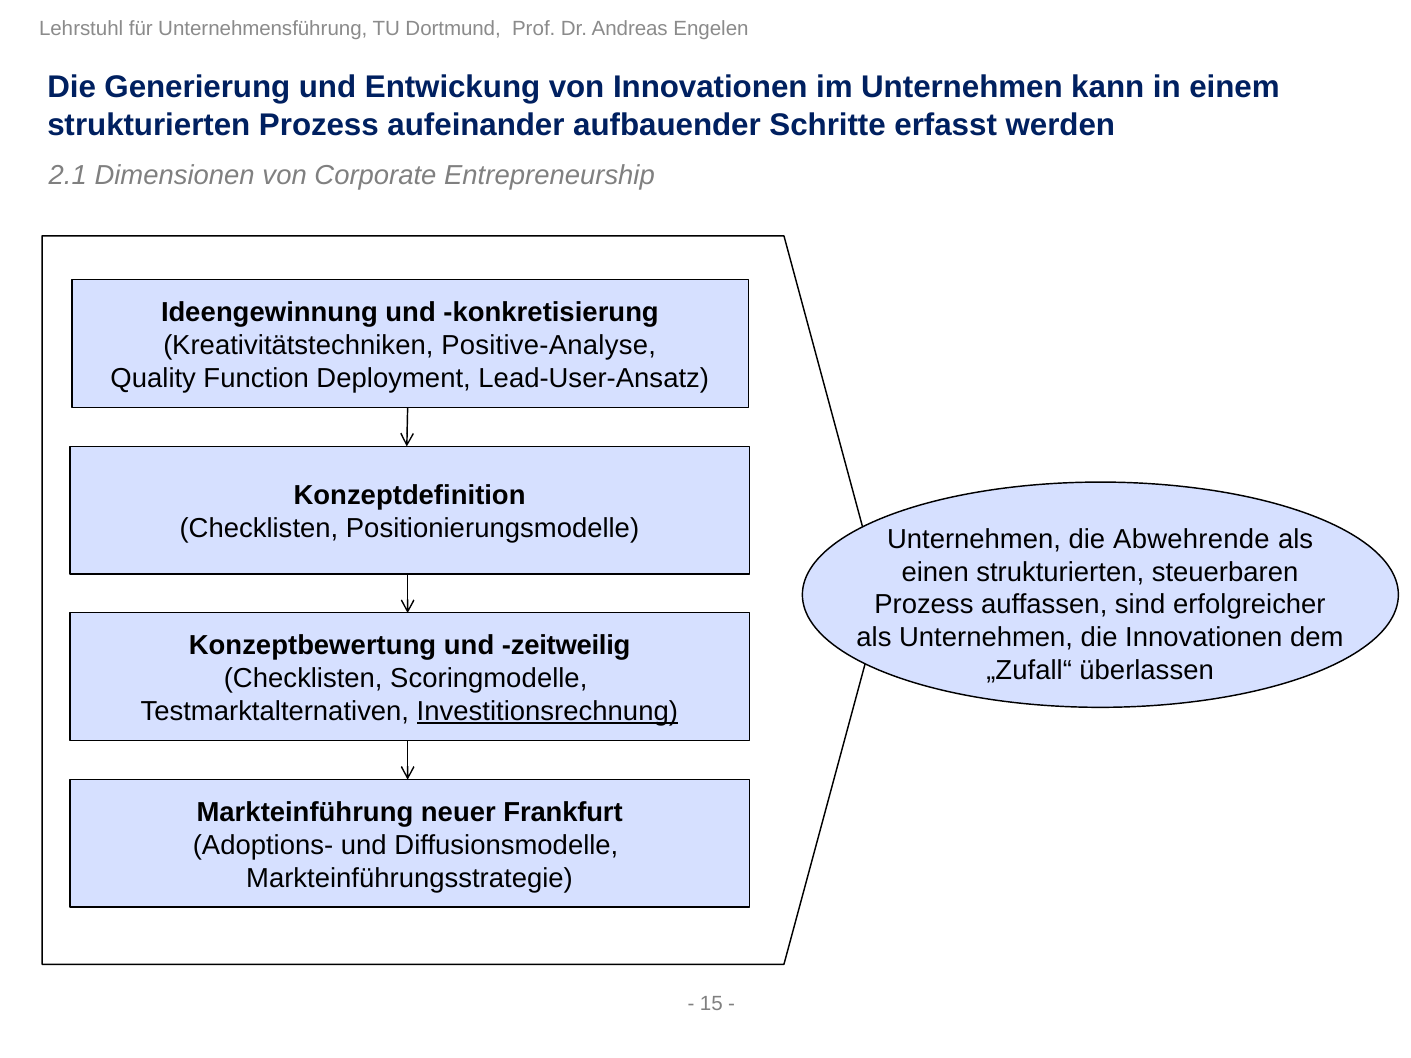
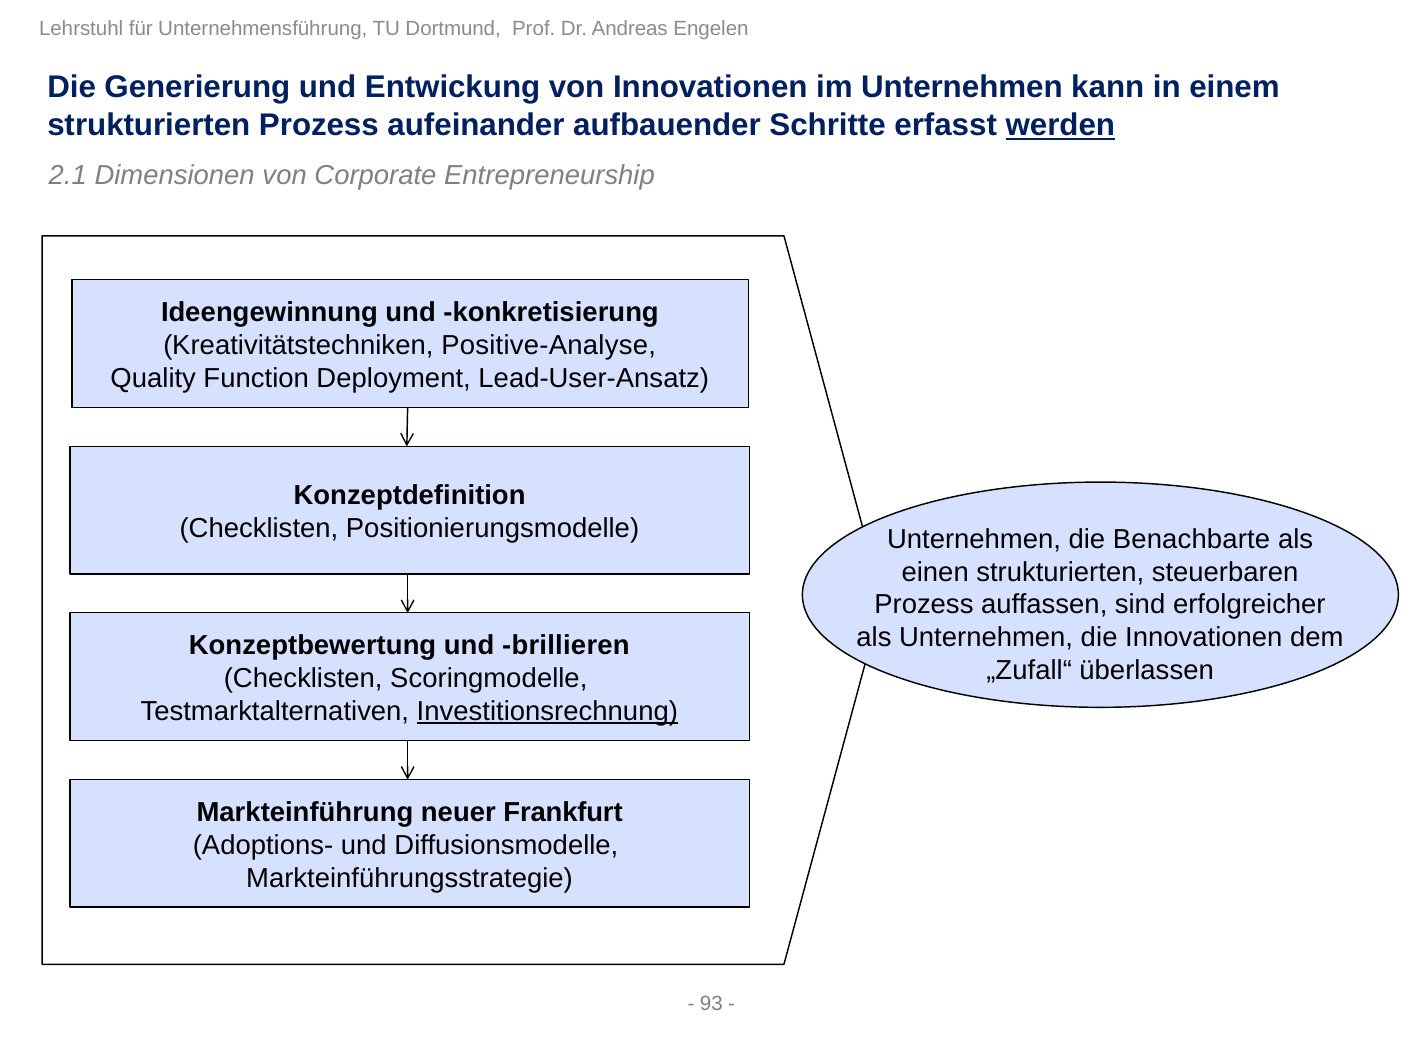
werden underline: none -> present
Abwehrende: Abwehrende -> Benachbarte
zeitweilig: zeitweilig -> brillieren
15: 15 -> 93
